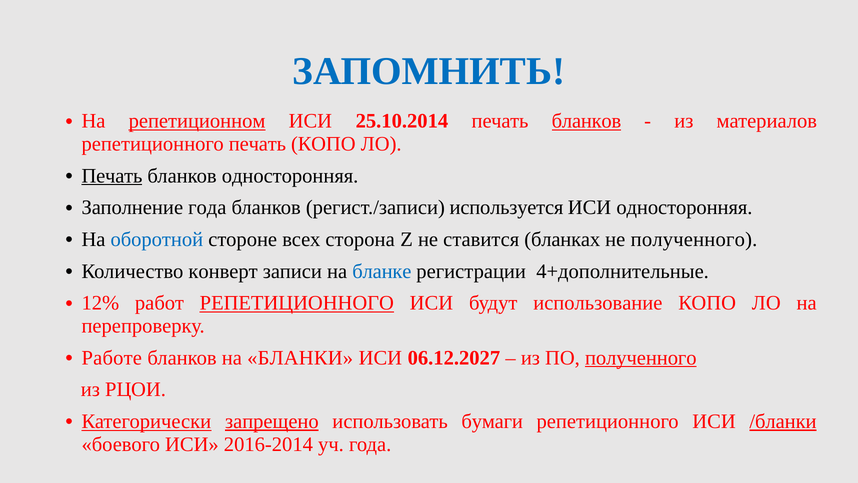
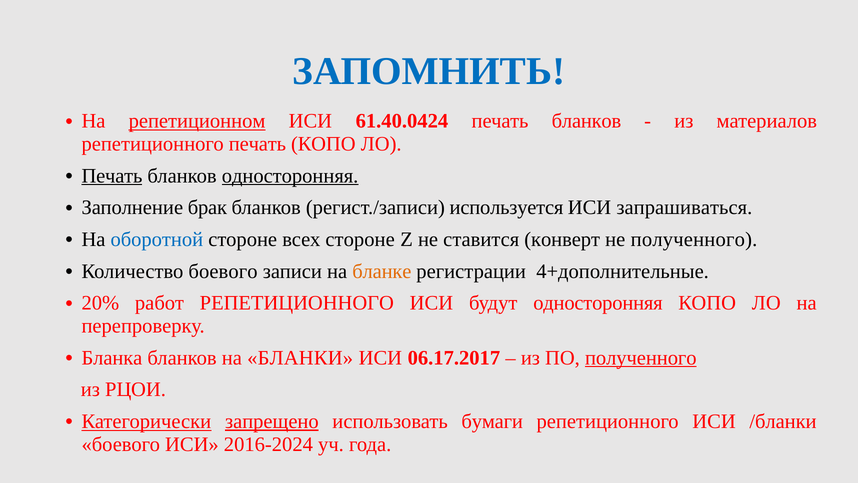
25.10.2014: 25.10.2014 -> 61.40.0424
бланков at (586, 121) underline: present -> none
односторонняя at (290, 176) underline: none -> present
Заполнение года: года -> брак
ИСИ односторонняя: односторонняя -> запрашиваться
всех сторона: сторона -> стороне
бланках: бланках -> конверт
Количество конверт: конверт -> боевого
бланке colour: blue -> orange
12%: 12% -> 20%
РЕПЕТИЦИОННОГО at (297, 303) underline: present -> none
будут использование: использование -> односторонняя
Работе: Работе -> Бланка
06.12.2027: 06.12.2027 -> 06.17.2017
/бланки underline: present -> none
2016-2014: 2016-2014 -> 2016-2024
